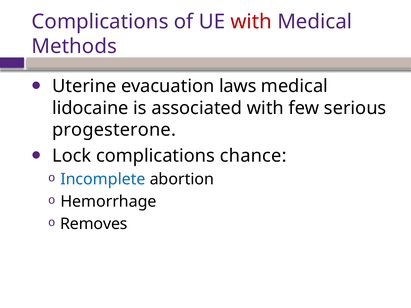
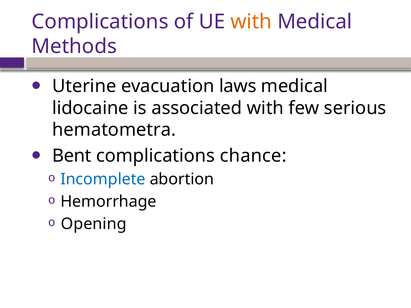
with at (251, 22) colour: red -> orange
progesterone: progesterone -> hematometra
Lock: Lock -> Bent
Removes: Removes -> Opening
